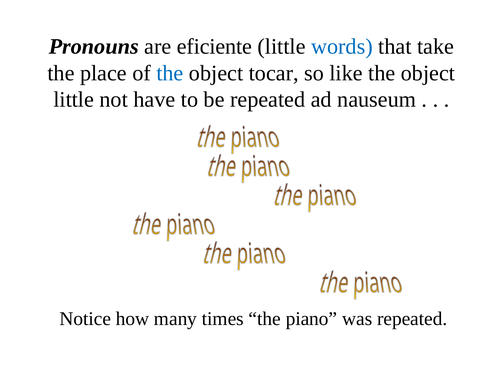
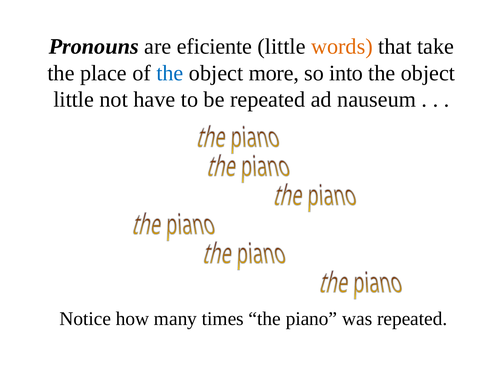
words colour: blue -> orange
tocar: tocar -> more
like: like -> into
